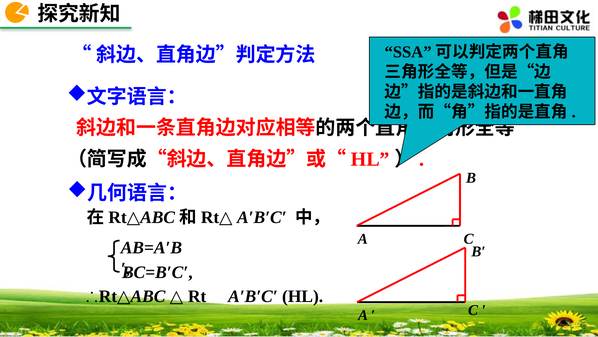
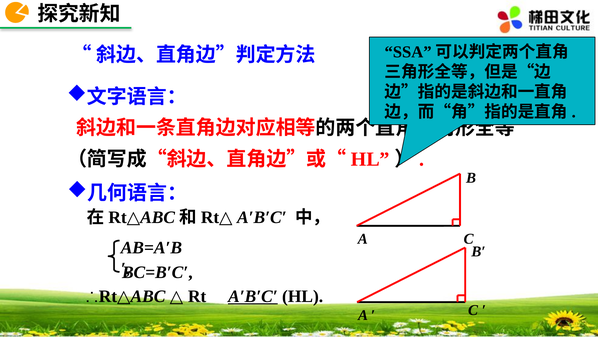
A′B′C′ at (253, 296) underline: none -> present
